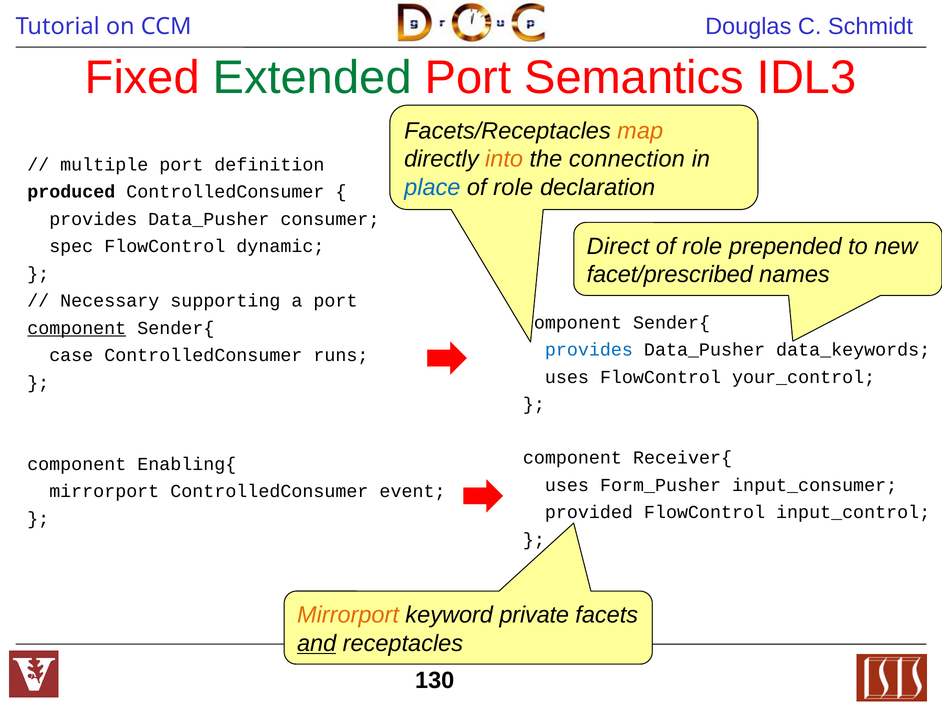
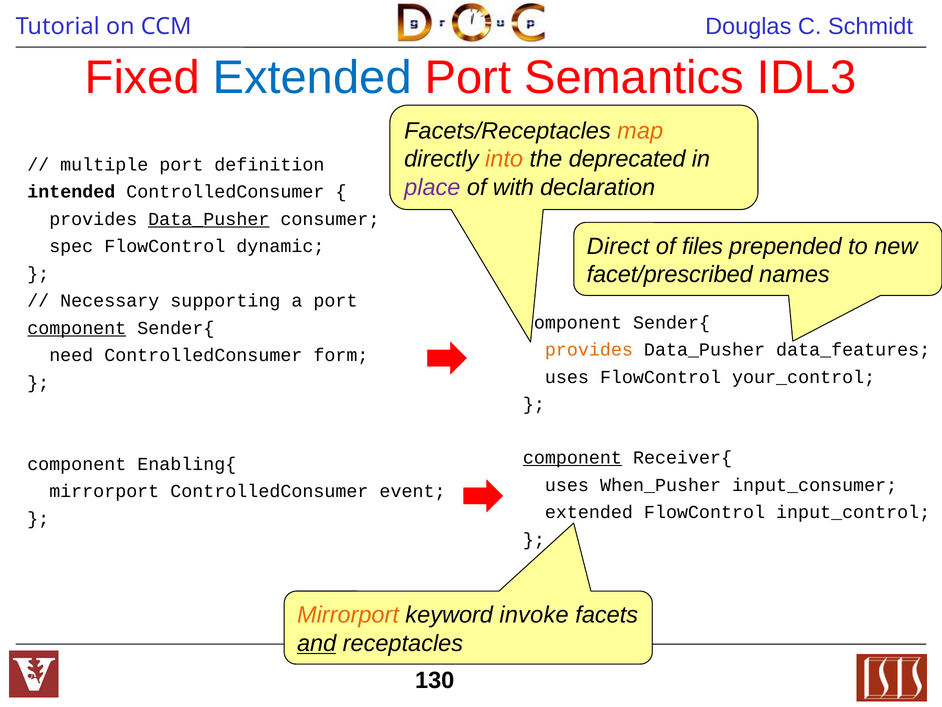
Extended at (312, 78) colour: green -> blue
connection: connection -> deprecated
place colour: blue -> purple
role at (513, 187): role -> with
produced: produced -> intended
Data_Pusher at (209, 219) underline: none -> present
role at (702, 246): role -> files
provides at (589, 350) colour: blue -> orange
data_keywords: data_keywords -> data_features
case: case -> need
runs: runs -> form
component at (572, 457) underline: none -> present
Form_Pusher: Form_Pusher -> When_Pusher
provided at (589, 512): provided -> extended
private: private -> invoke
